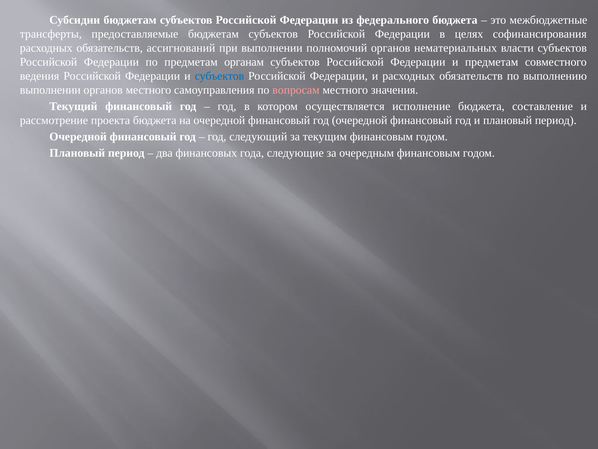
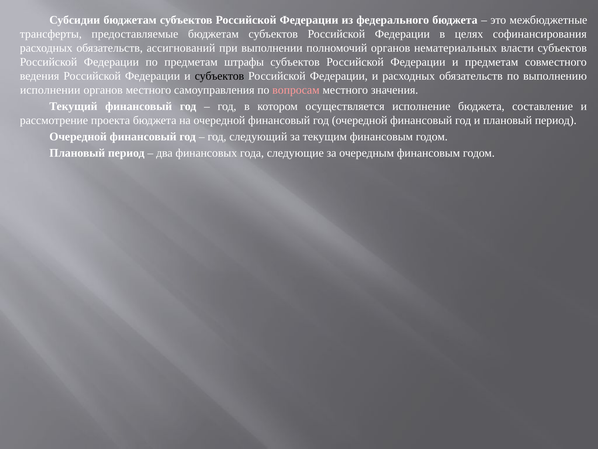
органам: органам -> штрафы
субъектов at (219, 76) colour: blue -> black
выполнении at (50, 90): выполнении -> исполнении
